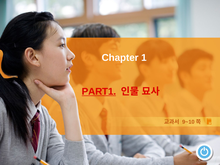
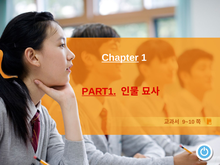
Chapter underline: none -> present
